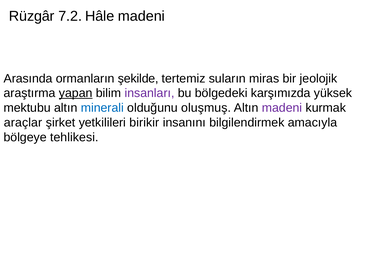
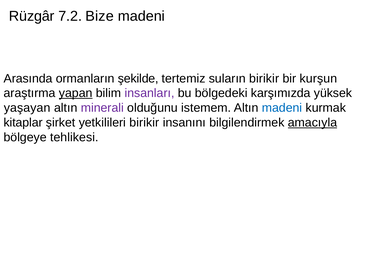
Hâle: Hâle -> Bize
suların miras: miras -> birikir
jeolojik: jeolojik -> kurşun
mektubu: mektubu -> yaşayan
minerali colour: blue -> purple
oluşmuş: oluşmuş -> istemem
madeni at (282, 108) colour: purple -> blue
araçlar: araçlar -> kitaplar
amacıyla underline: none -> present
